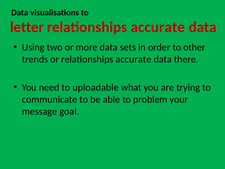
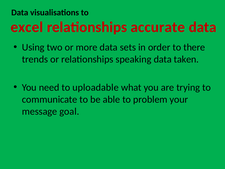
letter: letter -> excel
other: other -> there
or relationships accurate: accurate -> speaking
there: there -> taken
